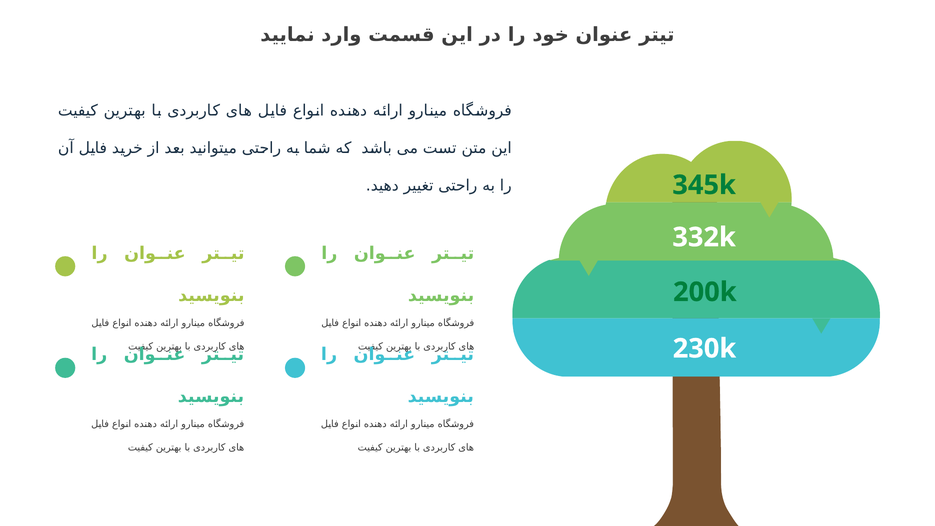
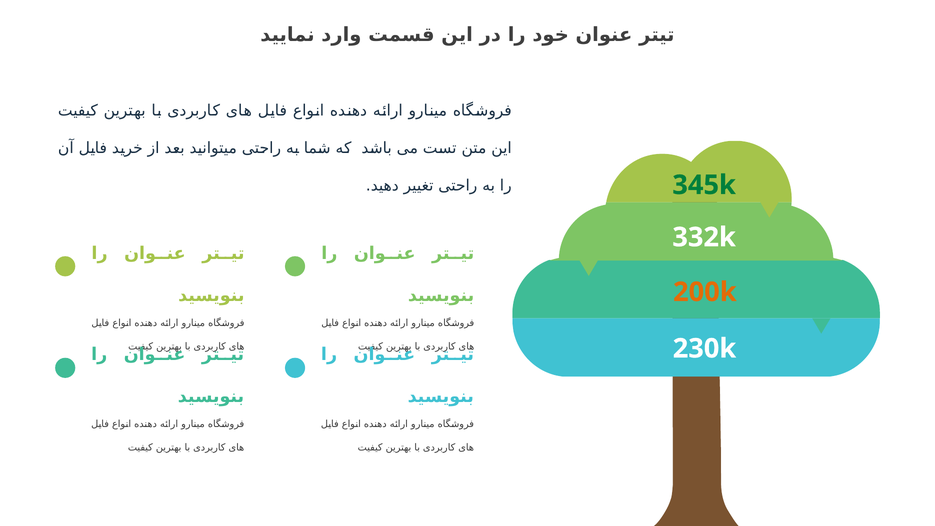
200k colour: green -> orange
